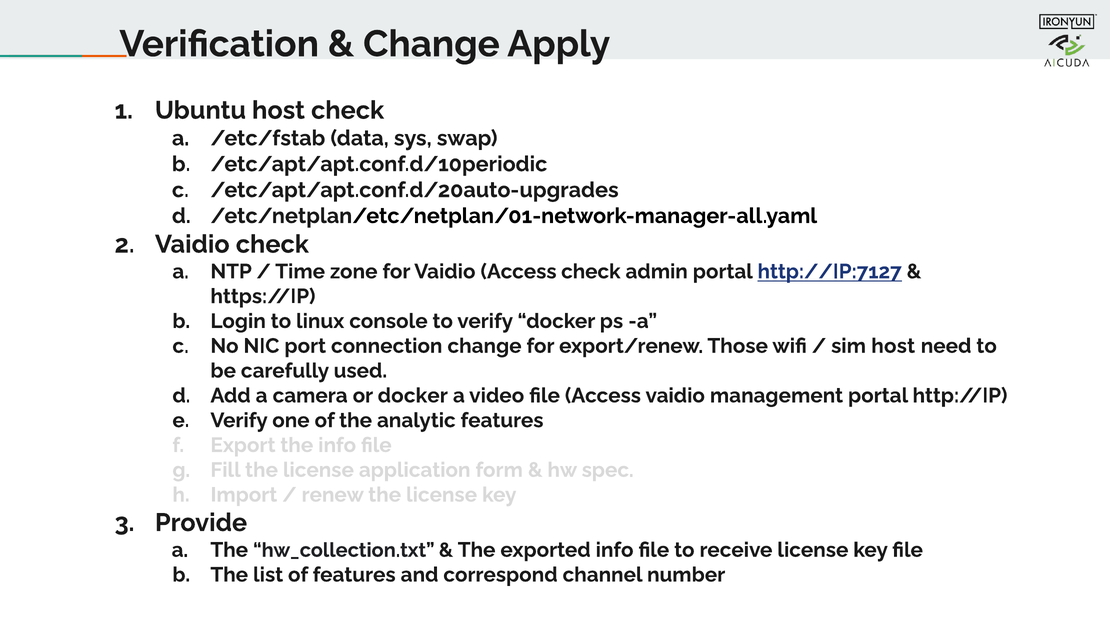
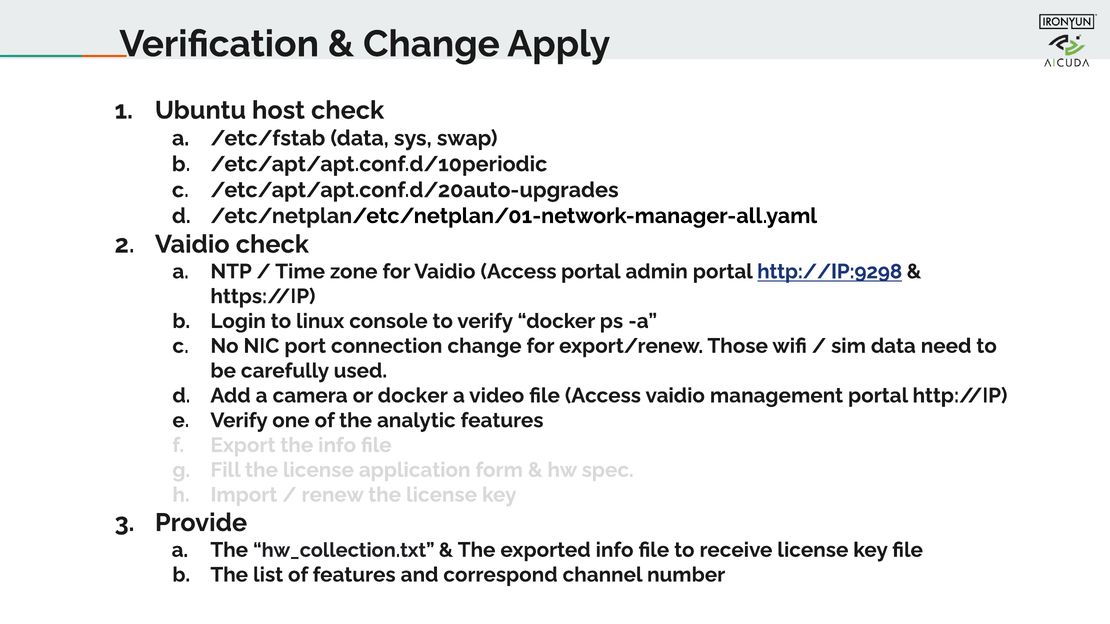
Access check: check -> portal
http://IP:7127: http://IP:7127 -> http://IP:9298
sim host: host -> data
